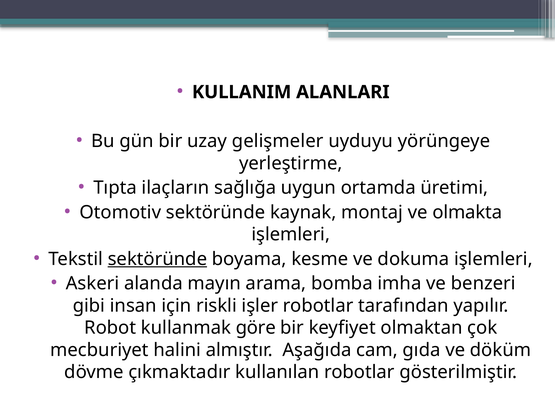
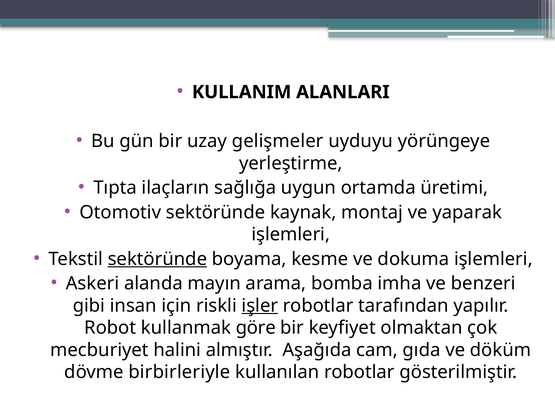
olmakta: olmakta -> yaparak
işler underline: none -> present
çıkmaktadır: çıkmaktadır -> birbirleriyle
